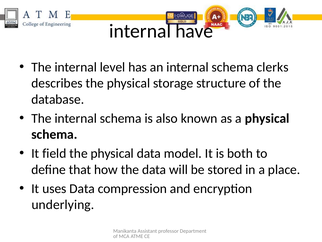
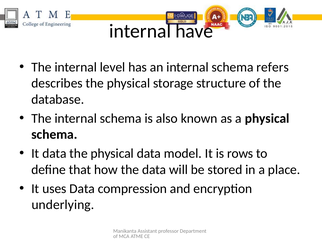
clerks: clerks -> refers
It field: field -> data
both: both -> rows
